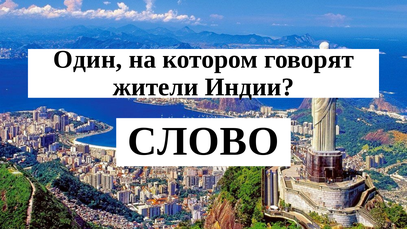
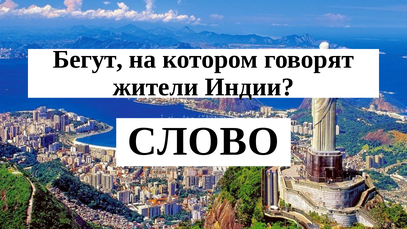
Один: Один -> Бегут
